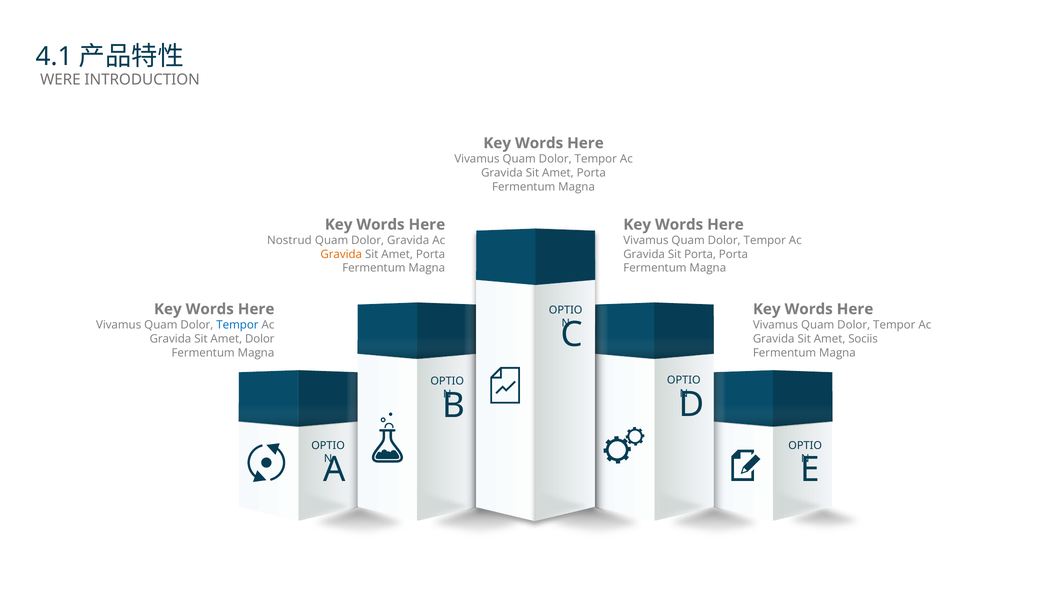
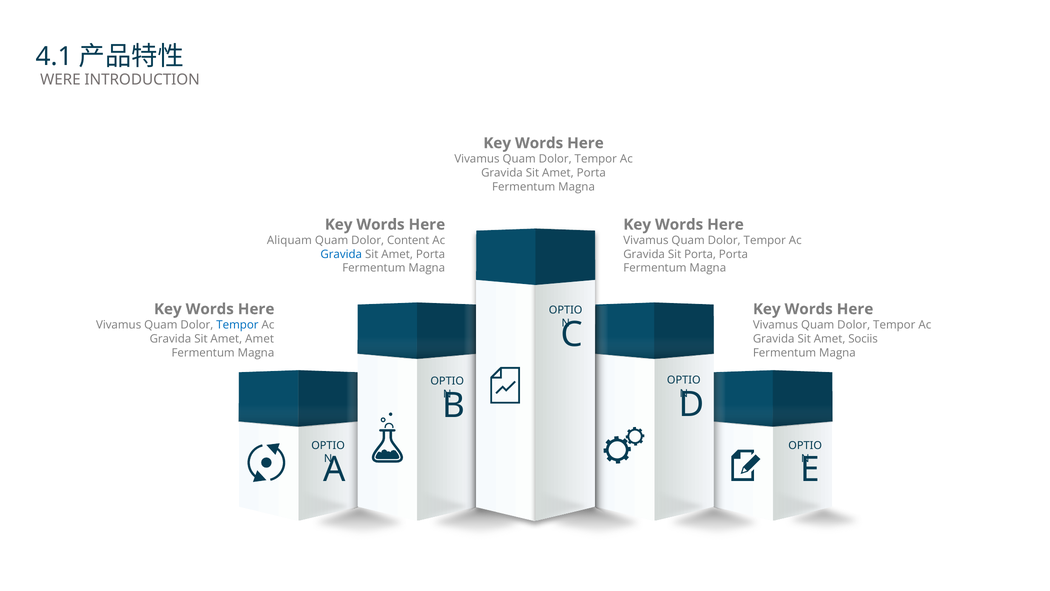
Nostrud: Nostrud -> Aliquam
Dolor Gravida: Gravida -> Content
Gravida at (341, 254) colour: orange -> blue
Amet Dolor: Dolor -> Amet
